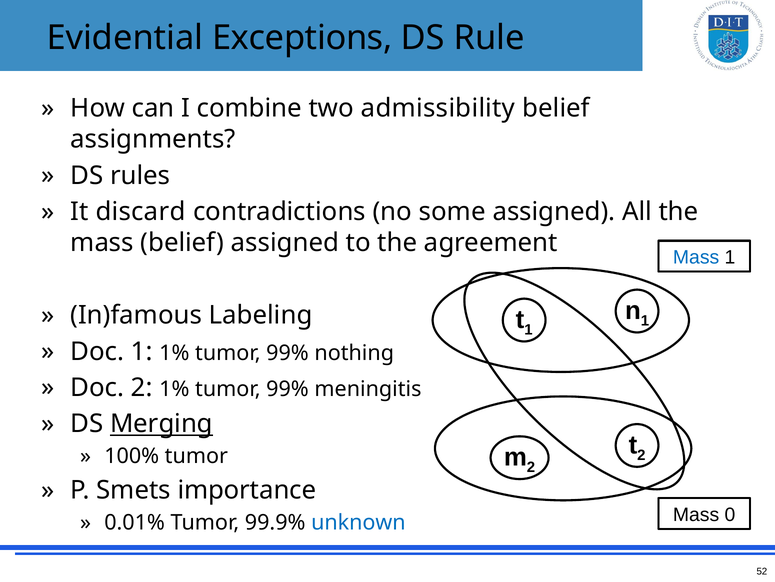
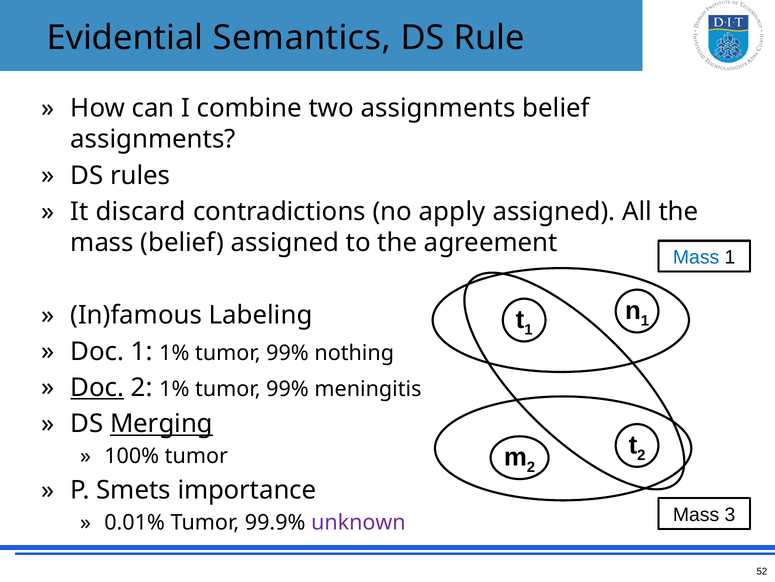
Exceptions: Exceptions -> Semantics
two admissibility: admissibility -> assignments
some: some -> apply
Doc at (97, 387) underline: none -> present
0: 0 -> 3
unknown colour: blue -> purple
